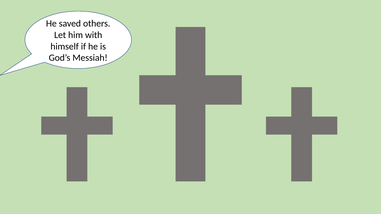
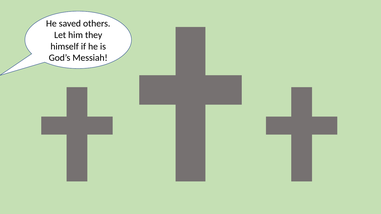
with: with -> they
